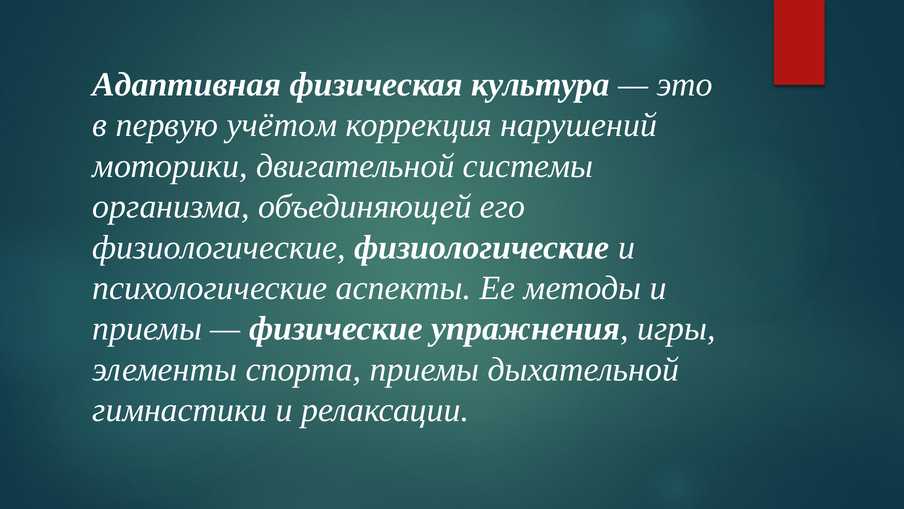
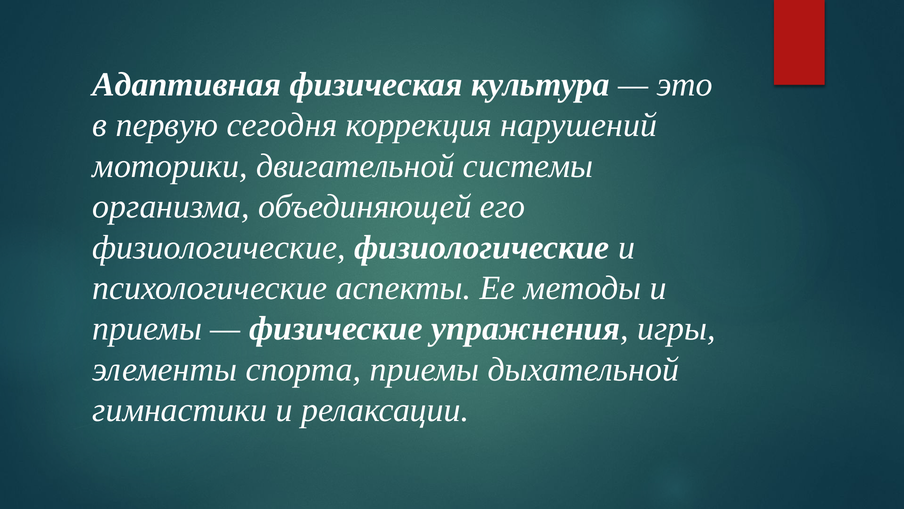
учётом: учётом -> сегодня
